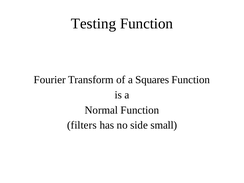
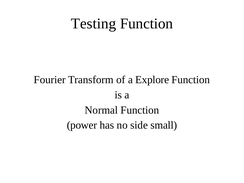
Squares: Squares -> Explore
filters: filters -> power
